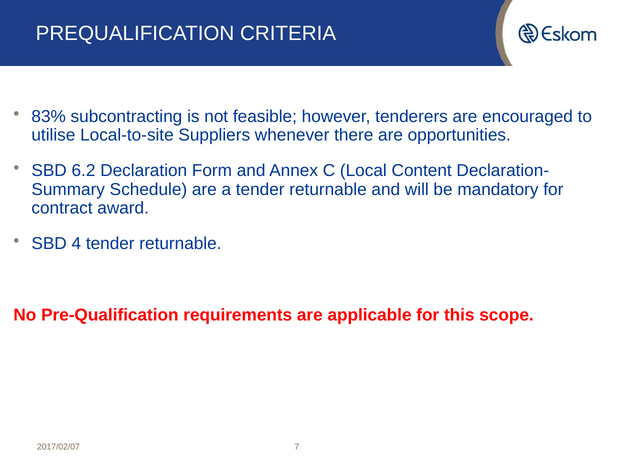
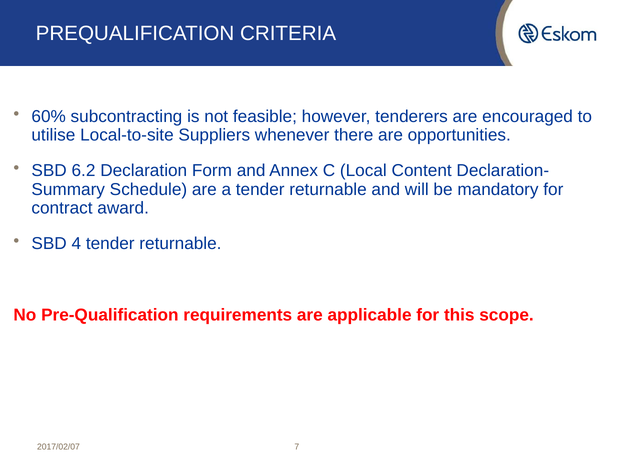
83%: 83% -> 60%
